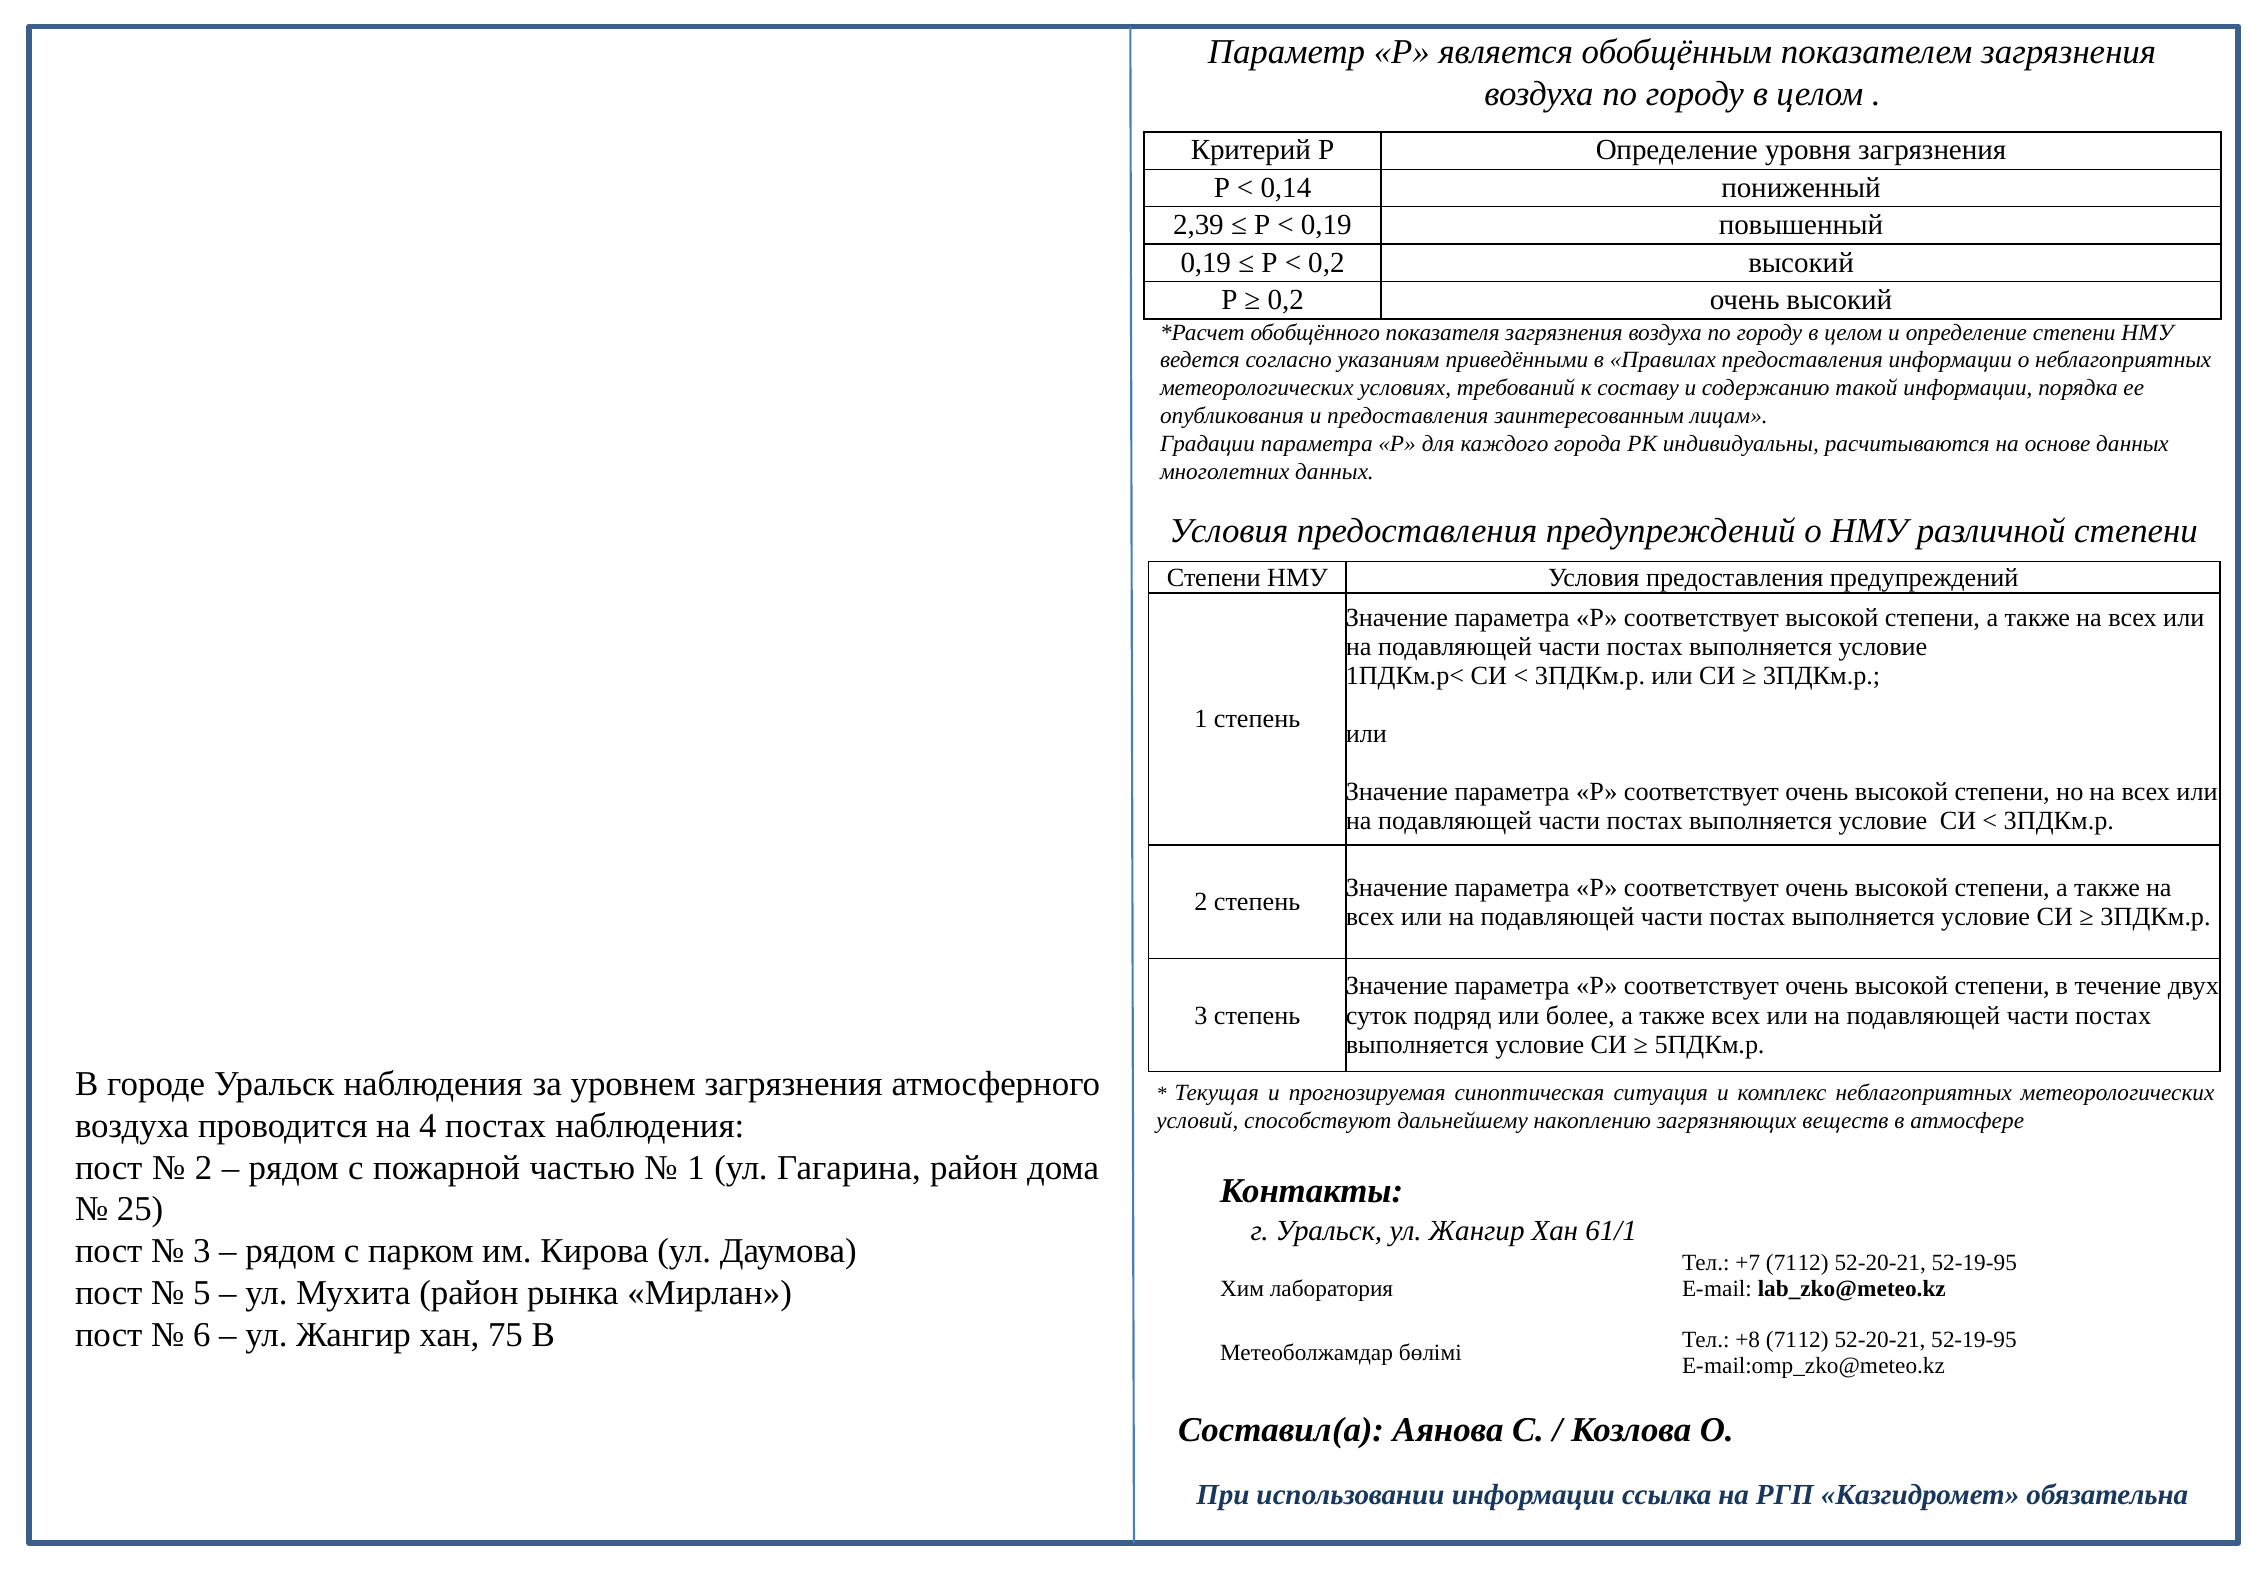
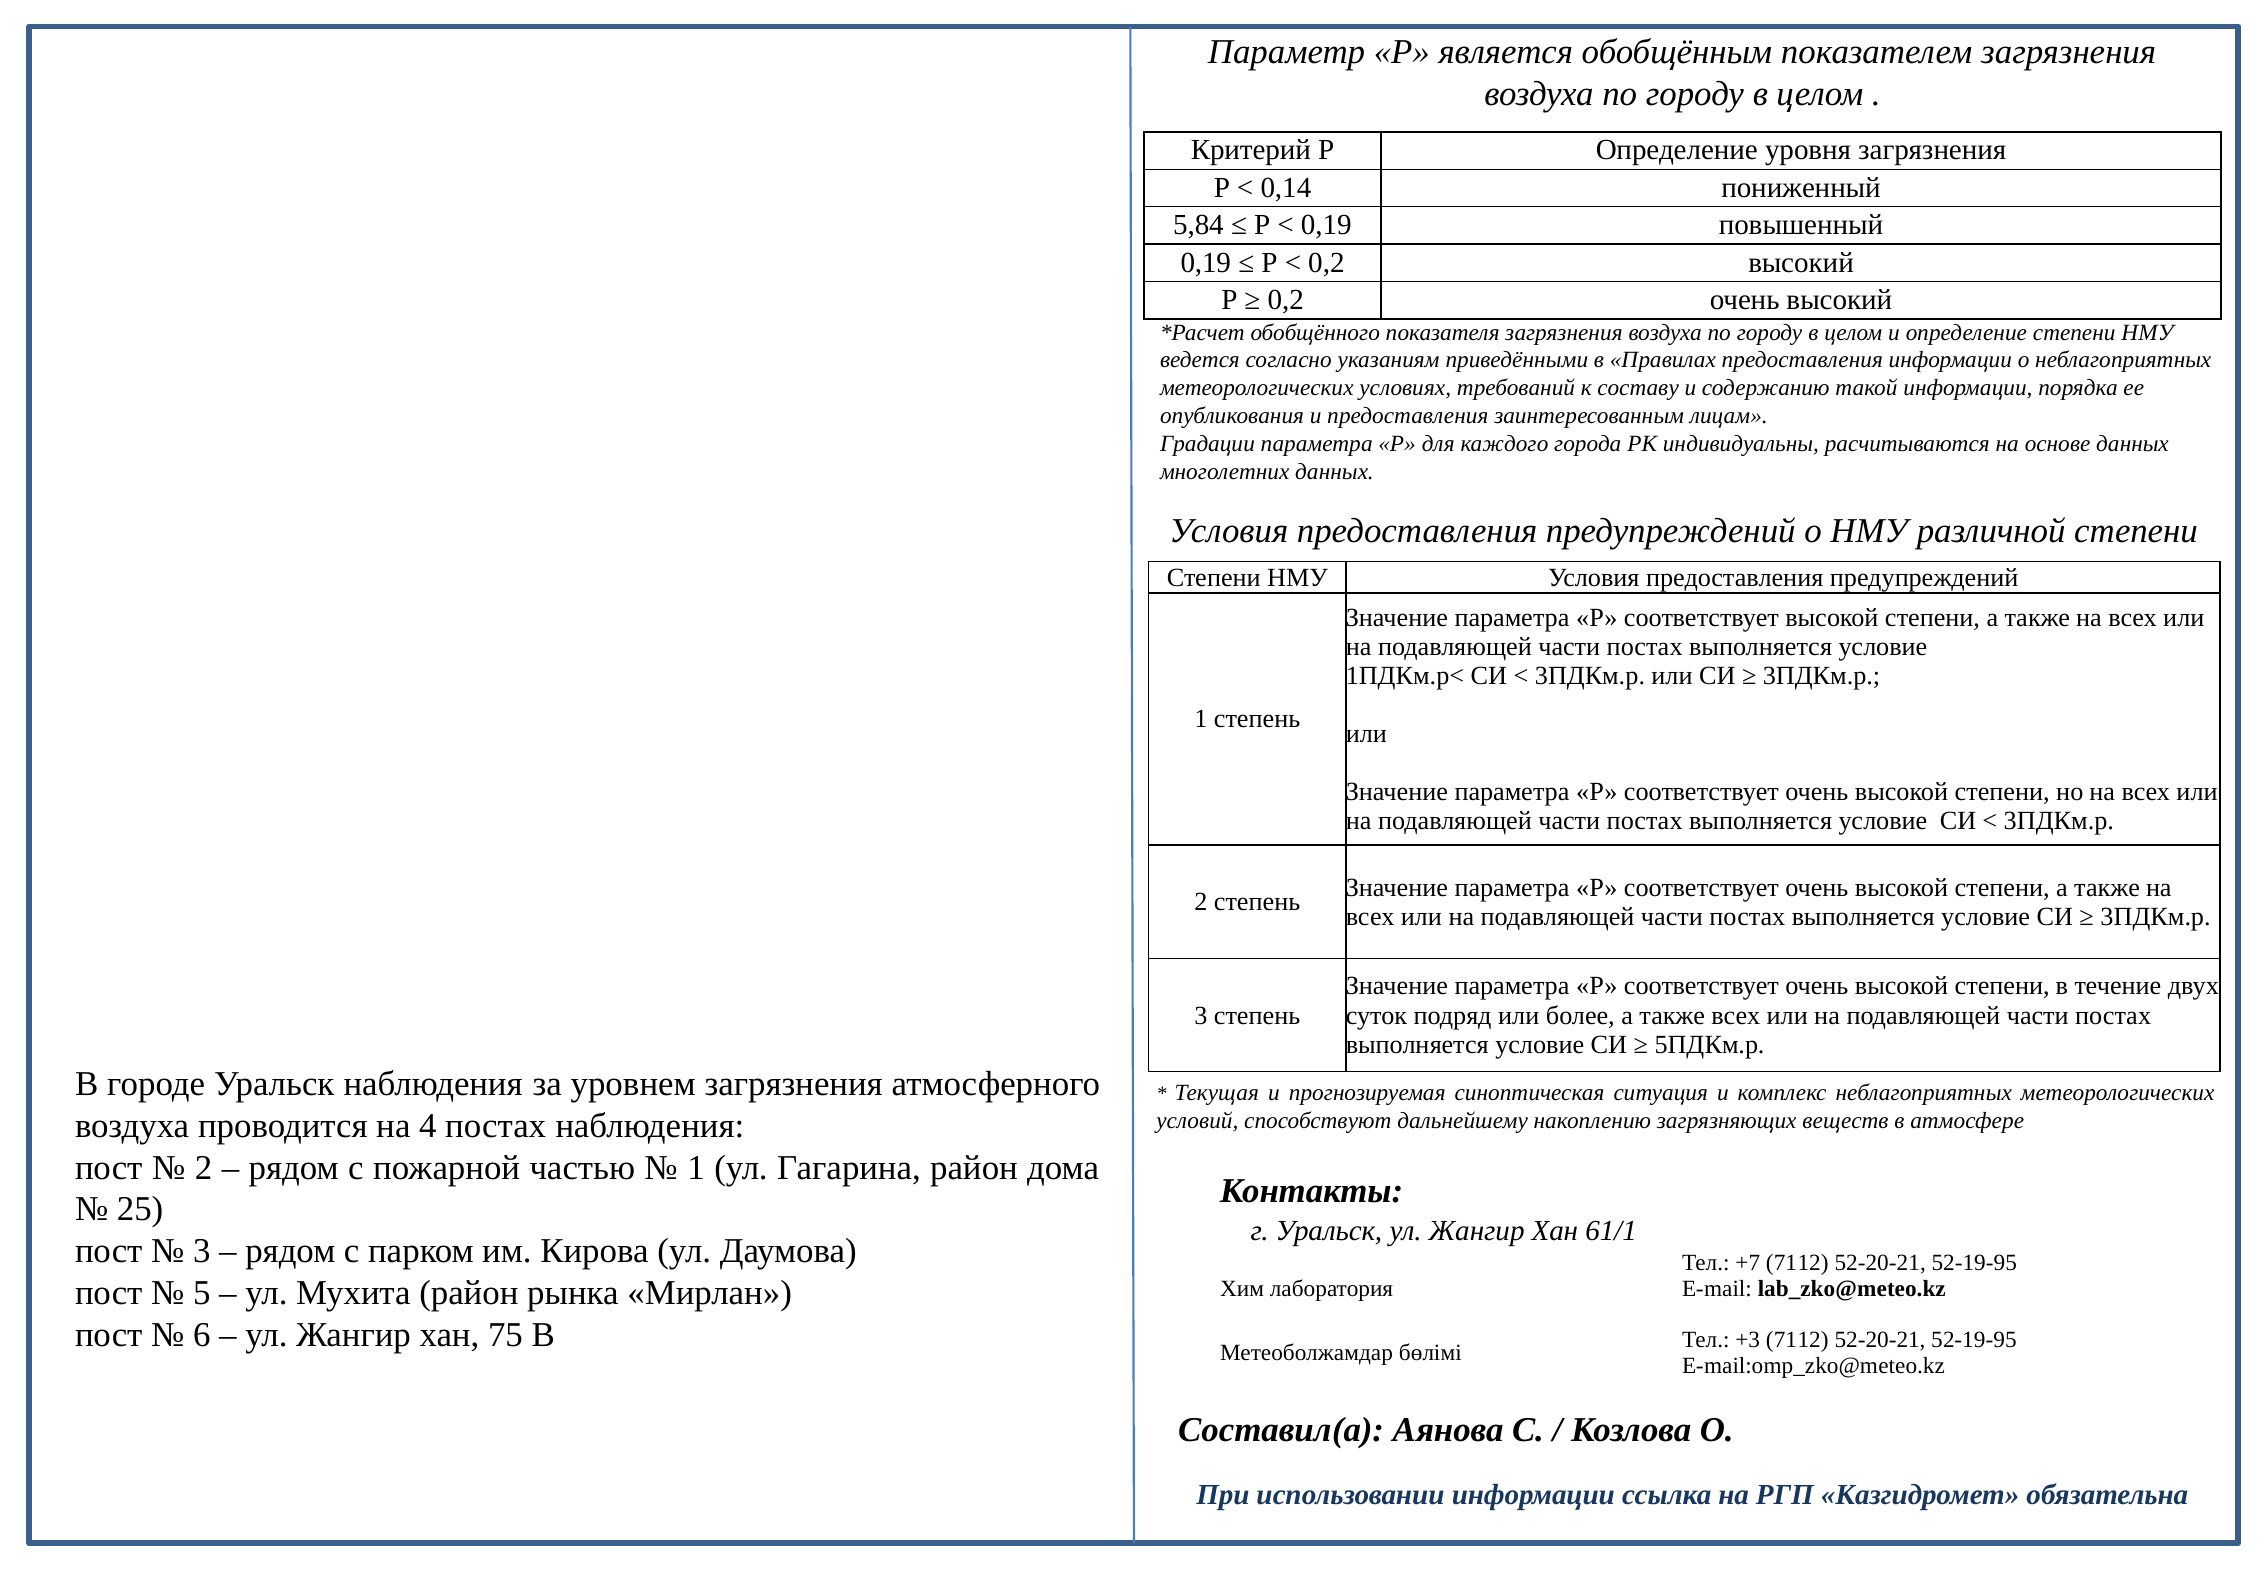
2,39: 2,39 -> 5,84
+8: +8 -> +3
